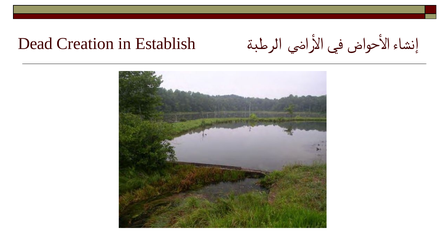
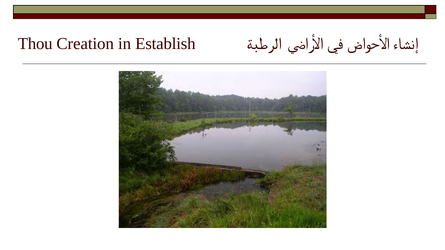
Dead: Dead -> Thou
